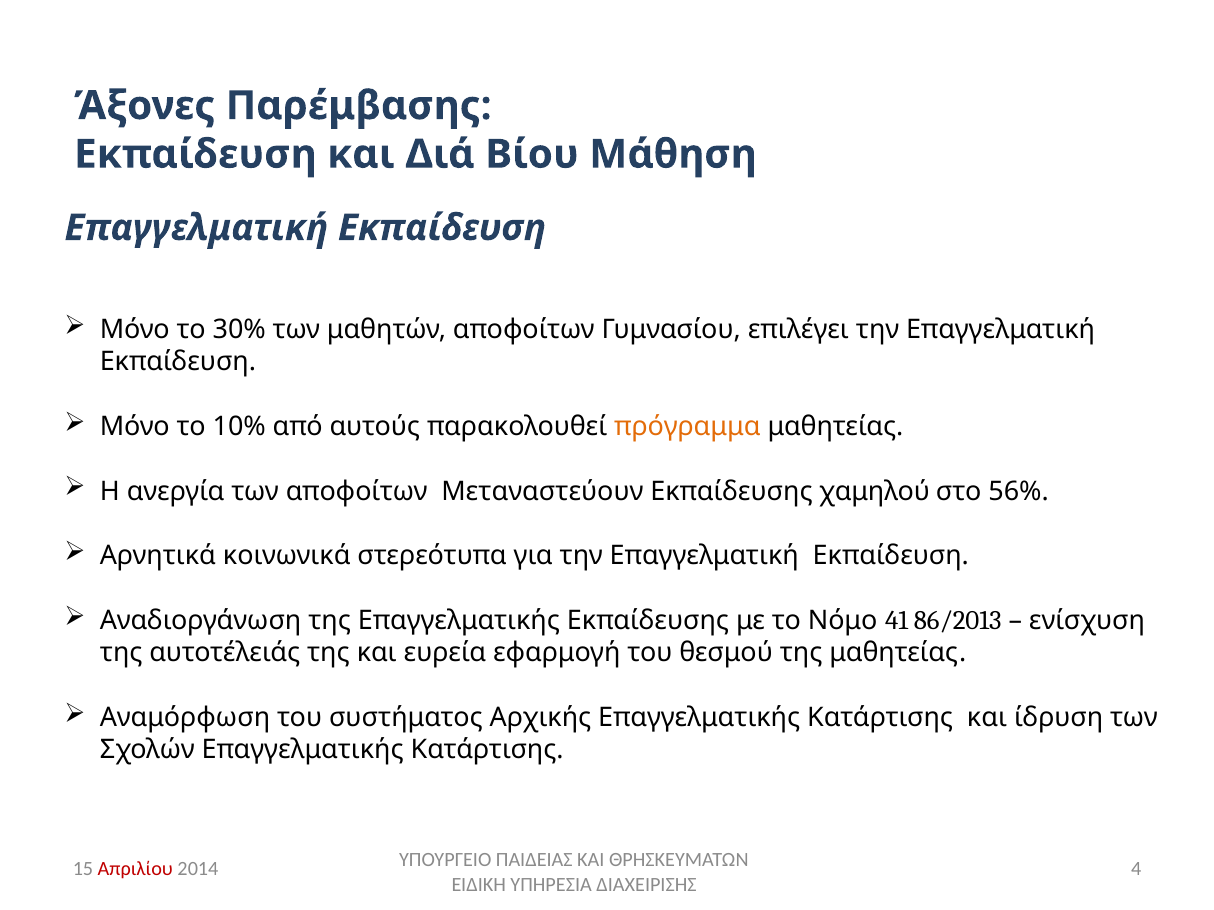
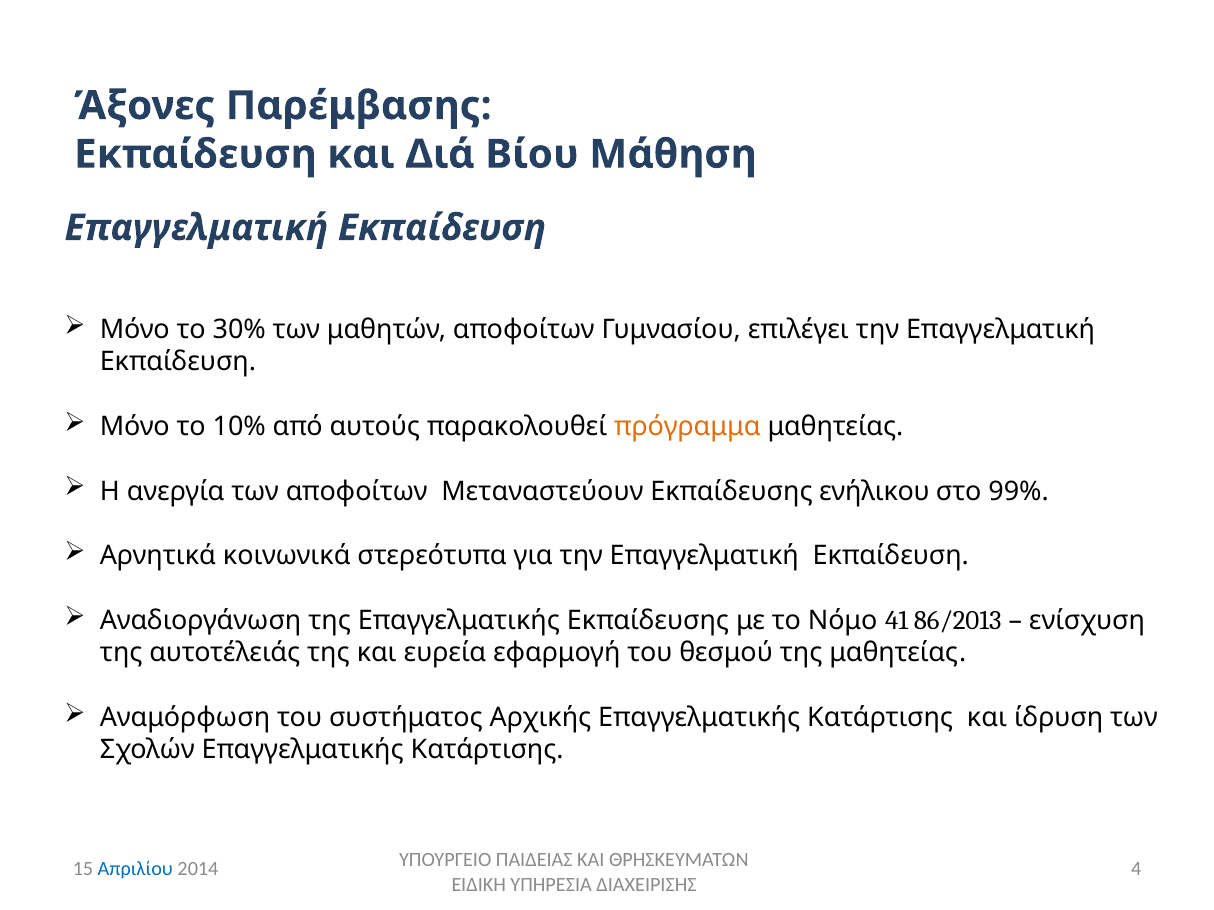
χαμηλού: χαμηλού -> ενήλικου
56%: 56% -> 99%
Απριλίου colour: red -> blue
